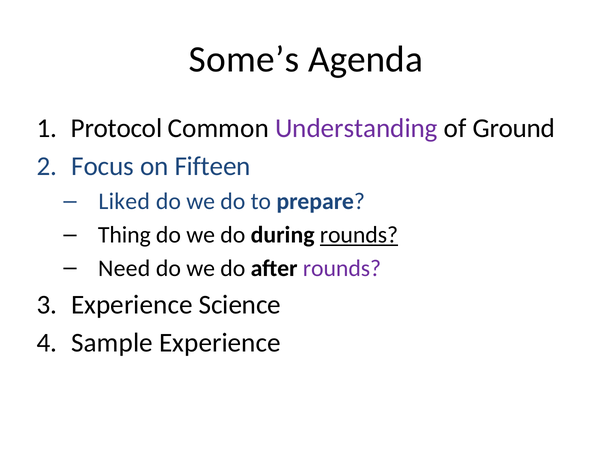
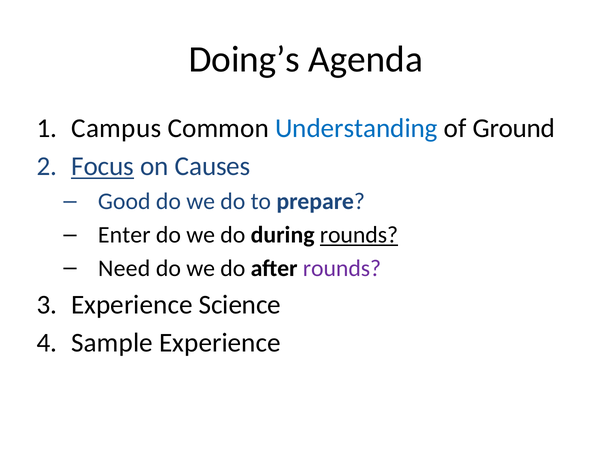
Some’s: Some’s -> Doing’s
Protocol: Protocol -> Campus
Understanding colour: purple -> blue
Focus underline: none -> present
Fifteen: Fifteen -> Causes
Liked: Liked -> Good
Thing: Thing -> Enter
